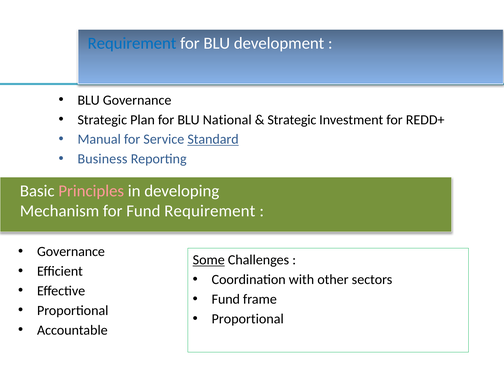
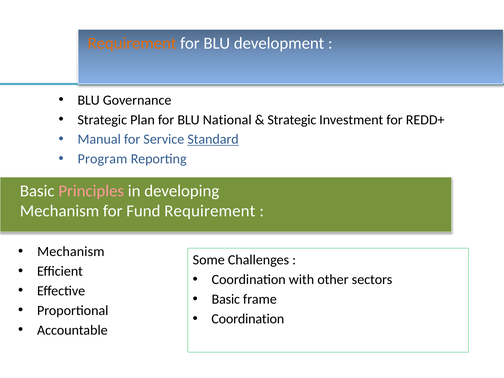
Requirement at (132, 43) colour: blue -> orange
Business: Business -> Program
Governance at (71, 252): Governance -> Mechanism
Some underline: present -> none
Fund at (226, 299): Fund -> Basic
Proportional at (248, 319): Proportional -> Coordination
